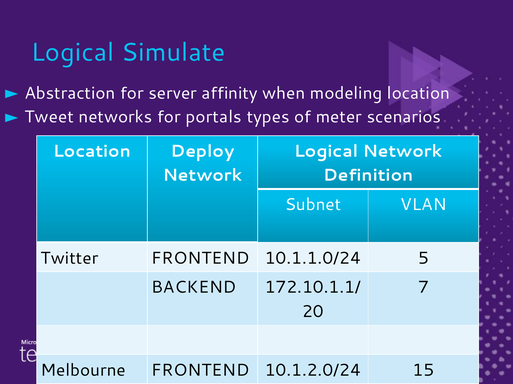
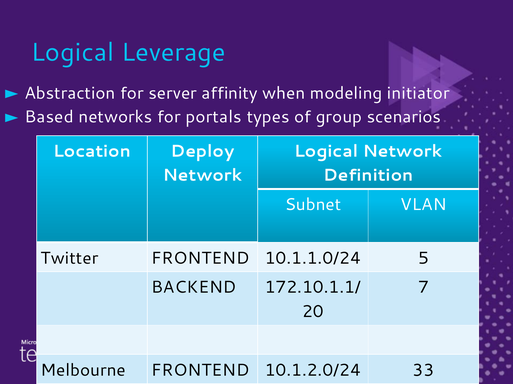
Simulate: Simulate -> Leverage
modeling location: location -> initiator
Tweet: Tweet -> Based
meter: meter -> group
15: 15 -> 33
